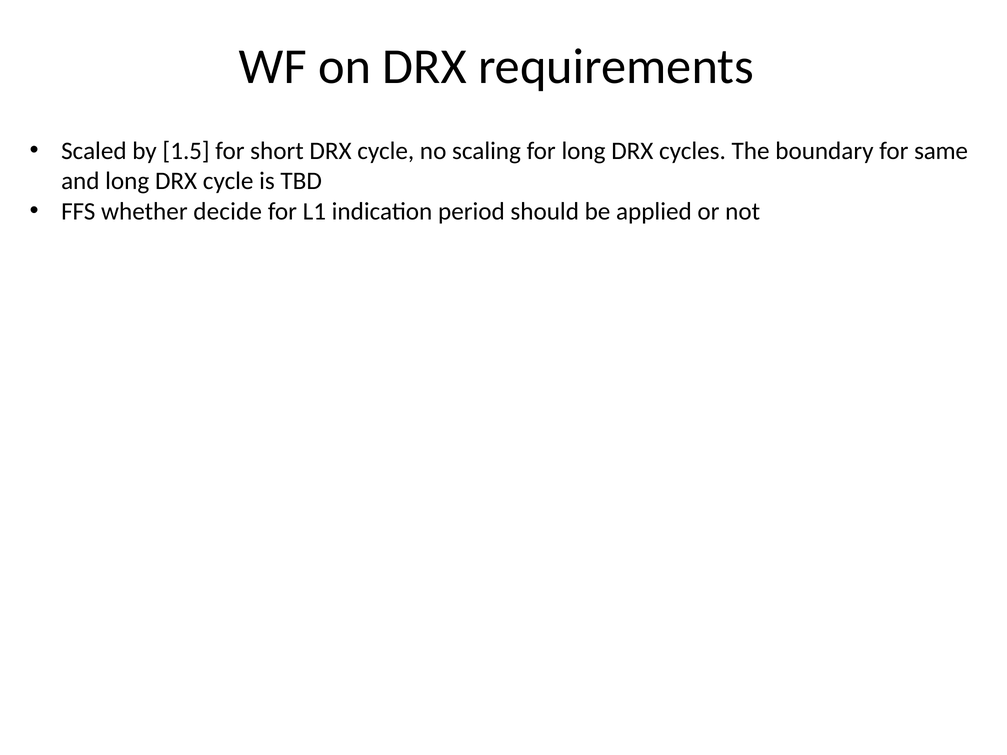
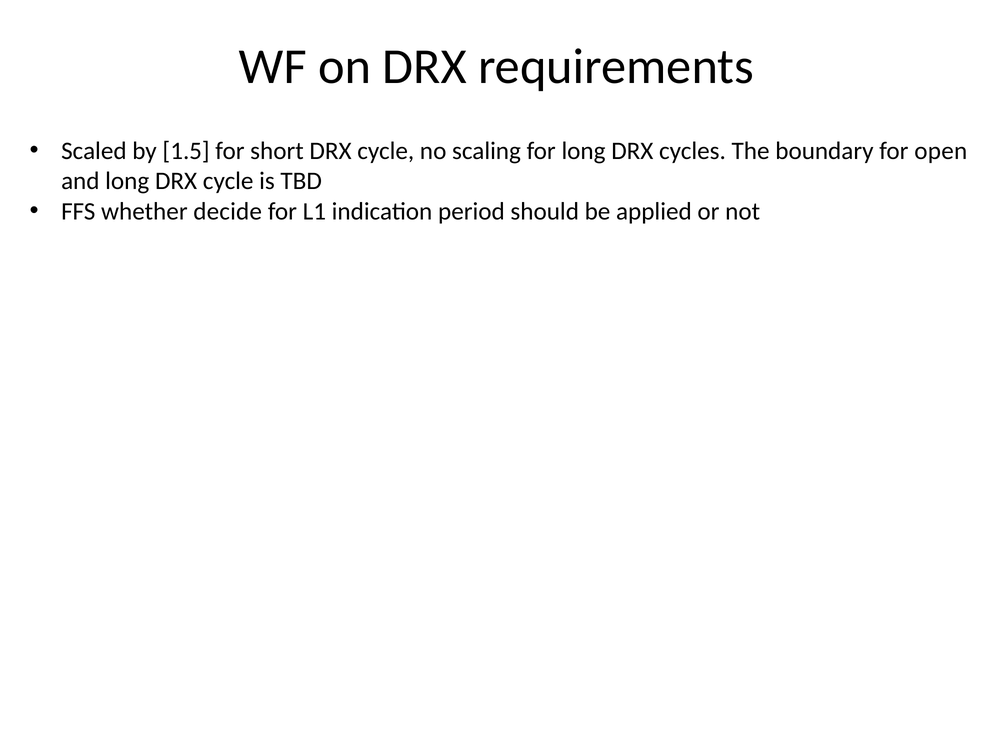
same: same -> open
